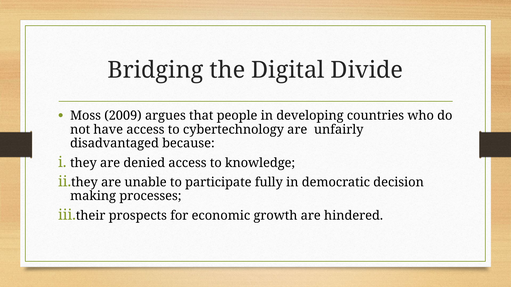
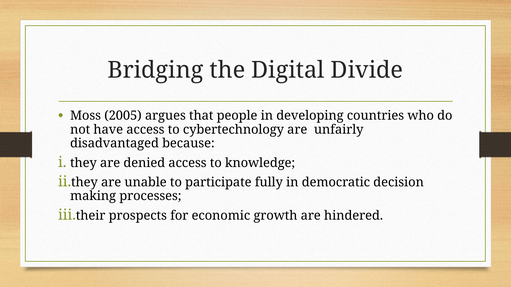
2009: 2009 -> 2005
